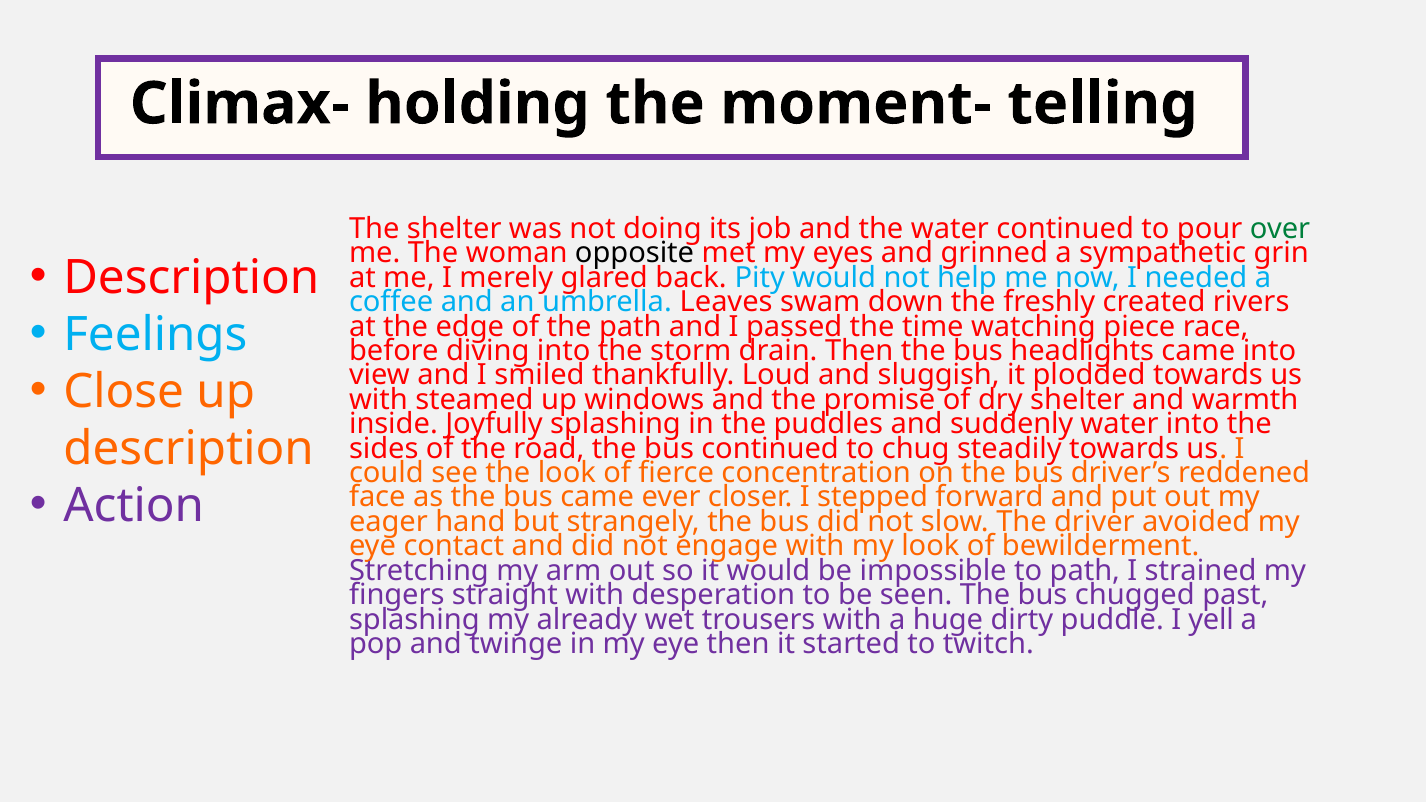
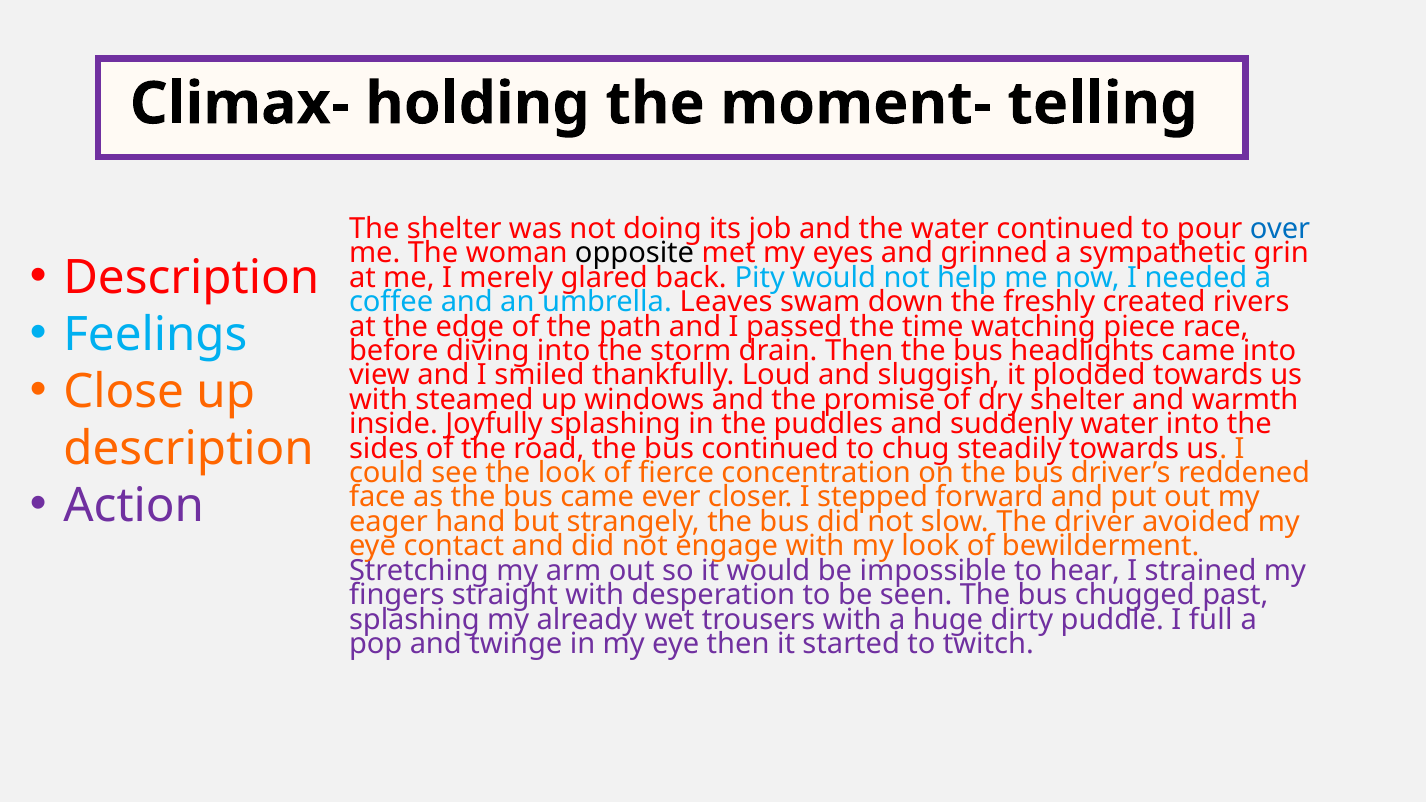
over colour: green -> blue
to path: path -> hear
yell: yell -> full
